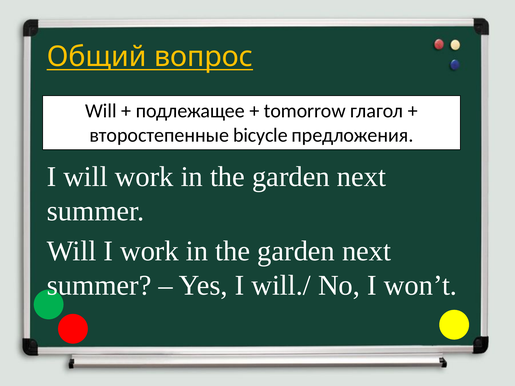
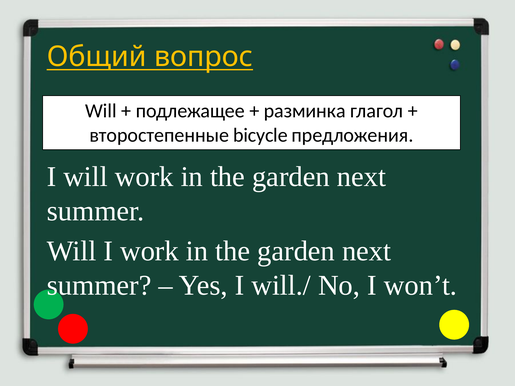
tomorrow: tomorrow -> разминка
